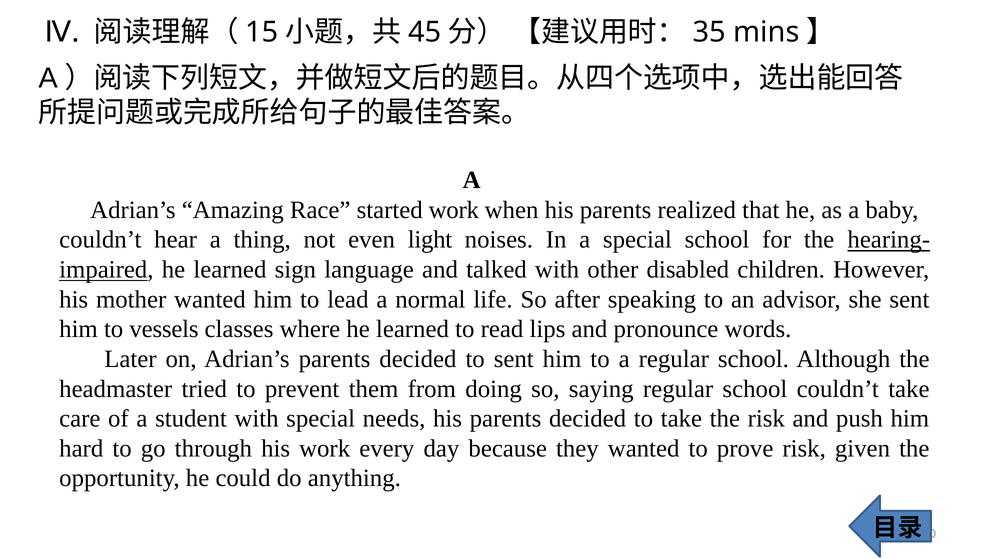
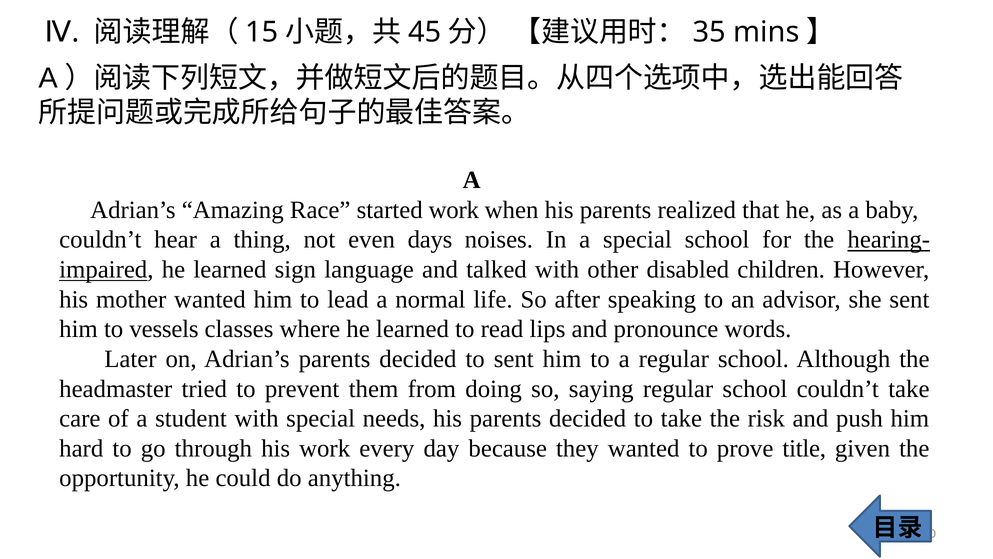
light: light -> days
prove risk: risk -> title
